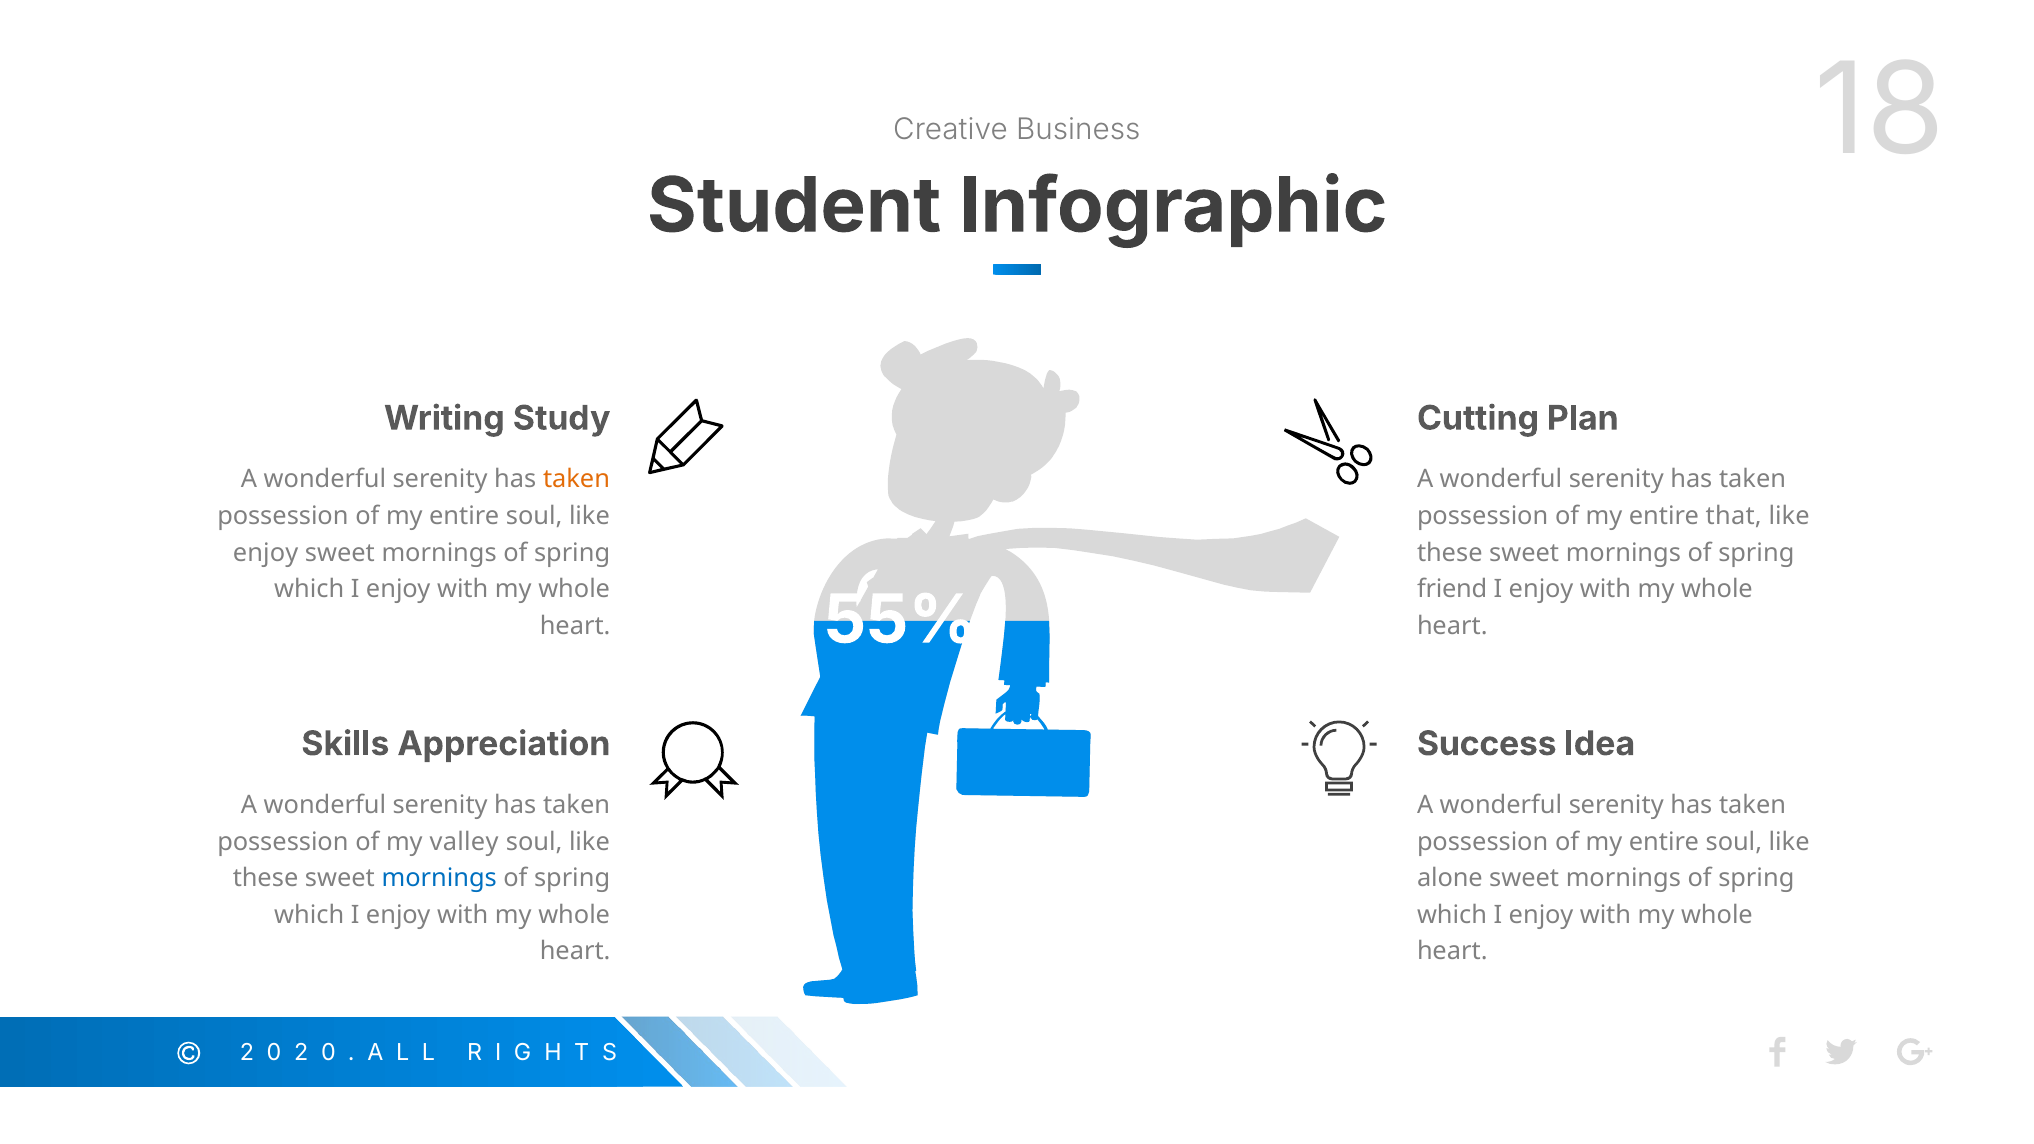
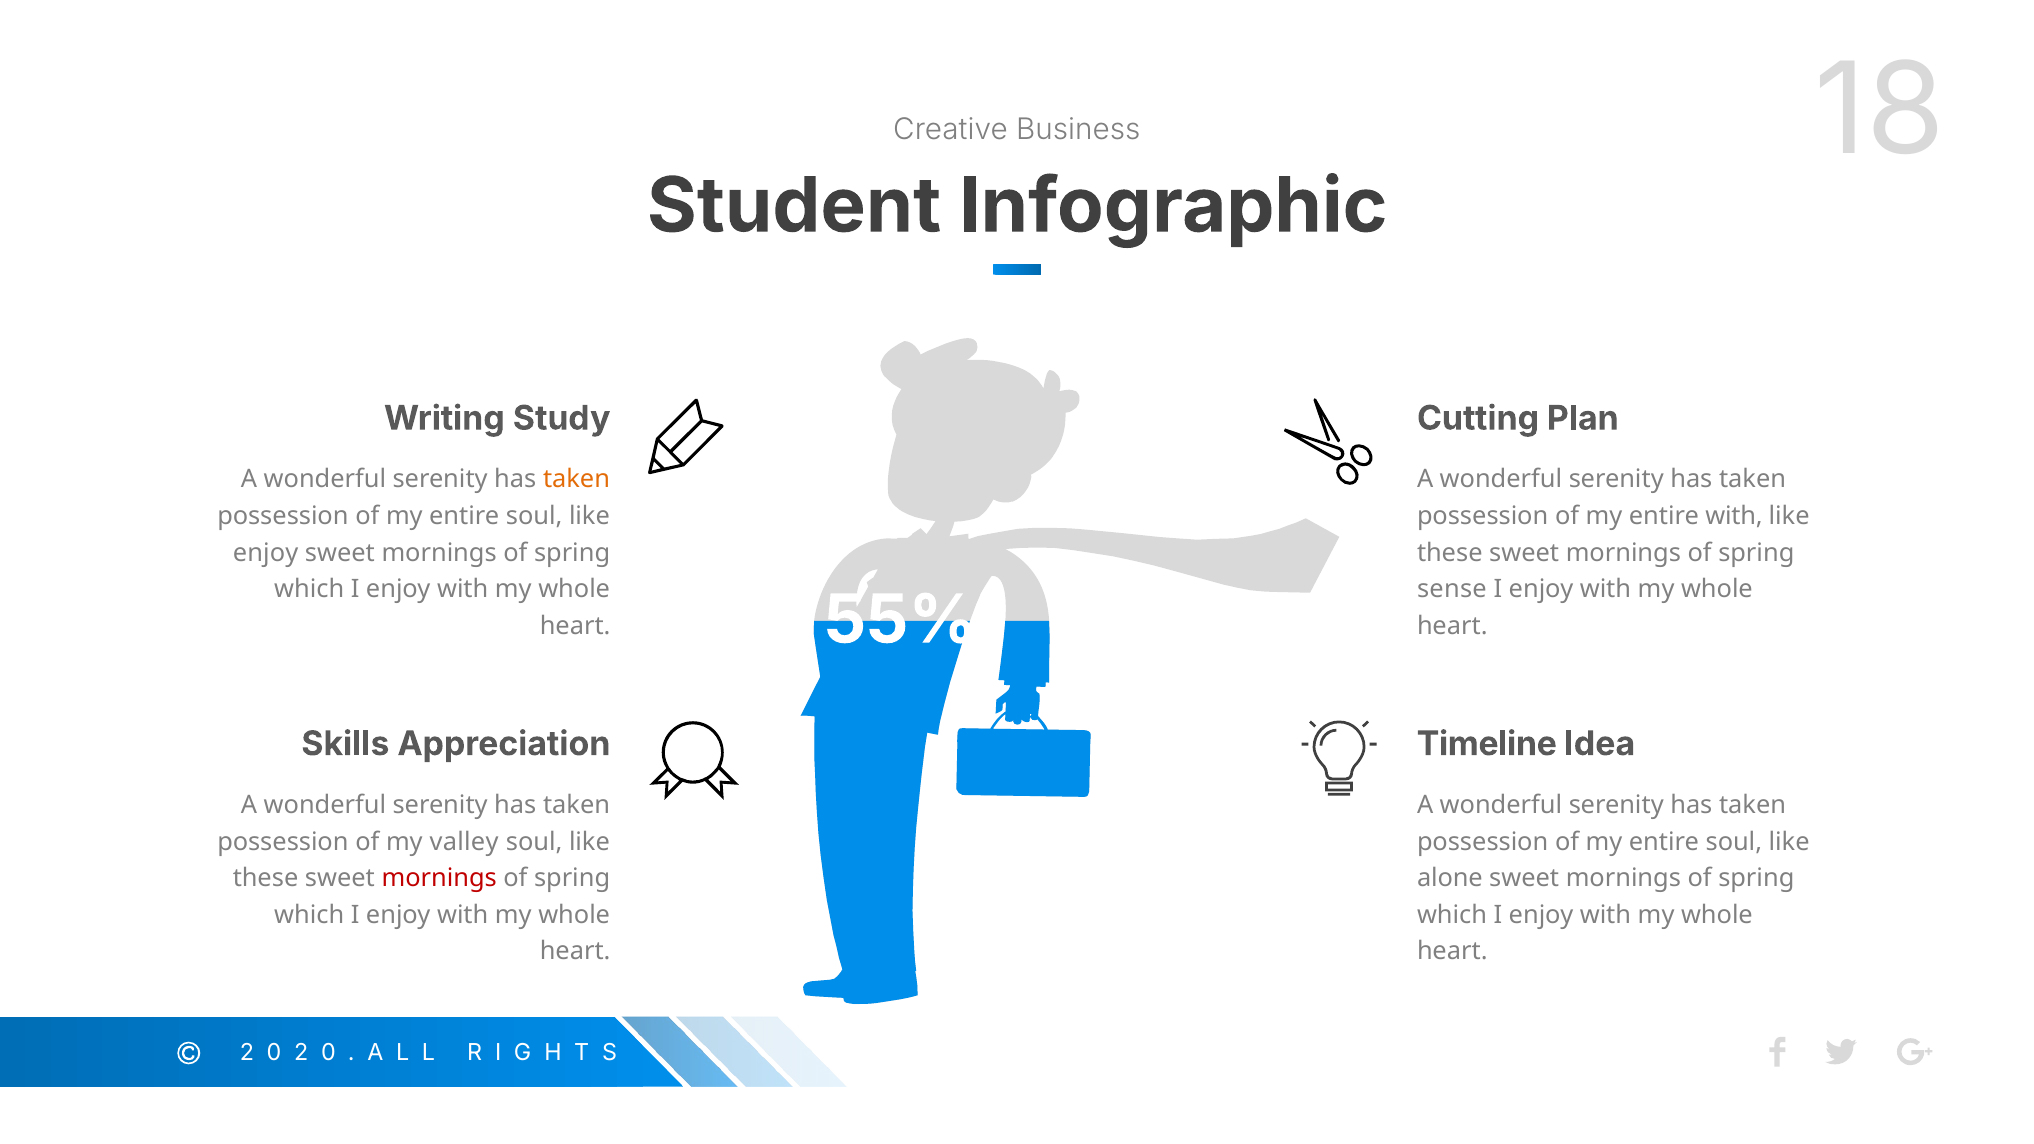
entire that: that -> with
friend: friend -> sense
Success: Success -> Timeline
mornings at (439, 878) colour: blue -> red
